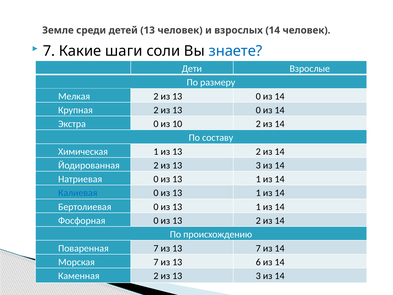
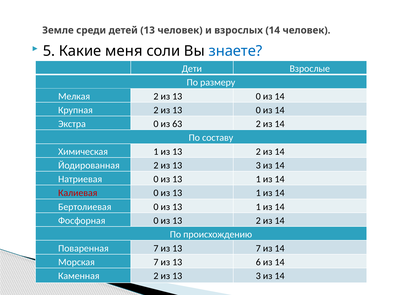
7 at (49, 51): 7 -> 5
шаги: шаги -> меня
10: 10 -> 63
Калиевая colour: blue -> red
